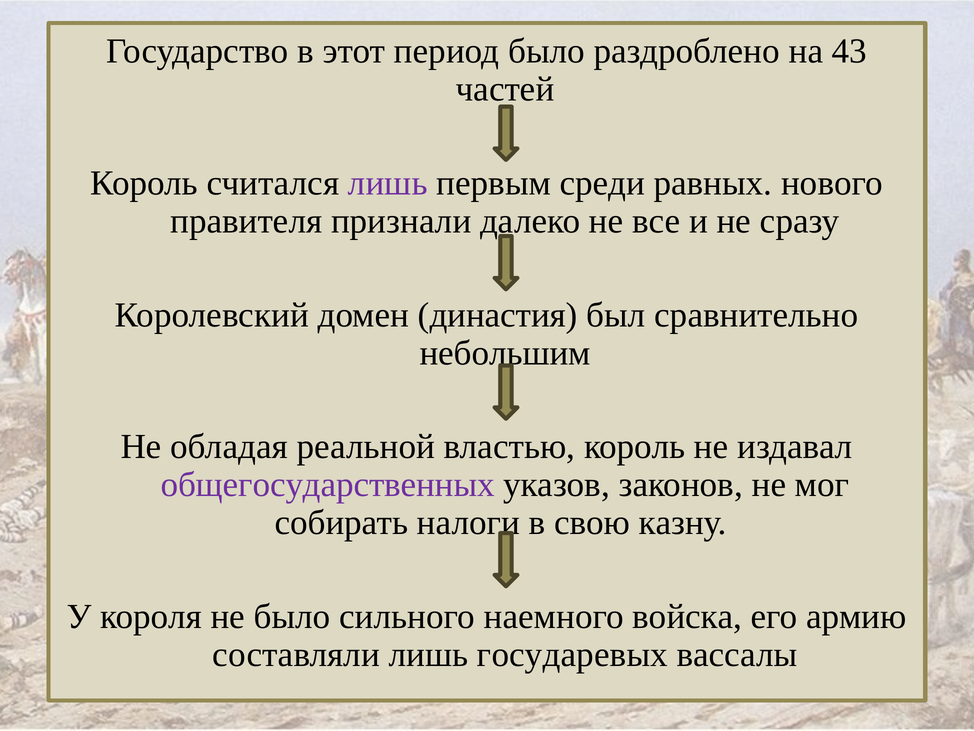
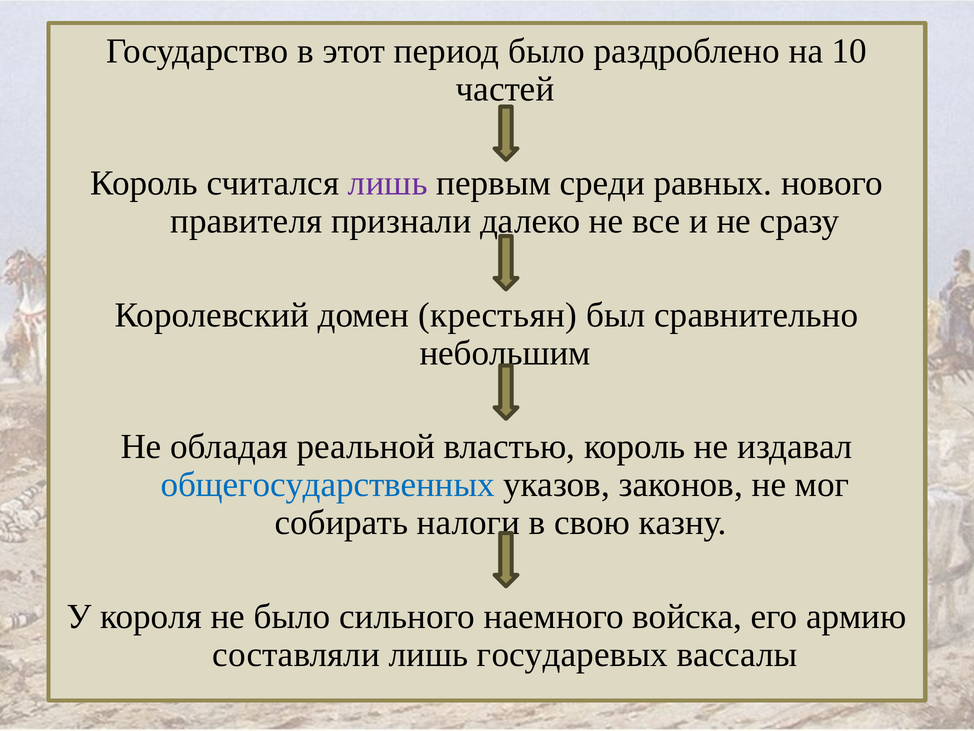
43: 43 -> 10
династия: династия -> крестьян
общегосударственных colour: purple -> blue
